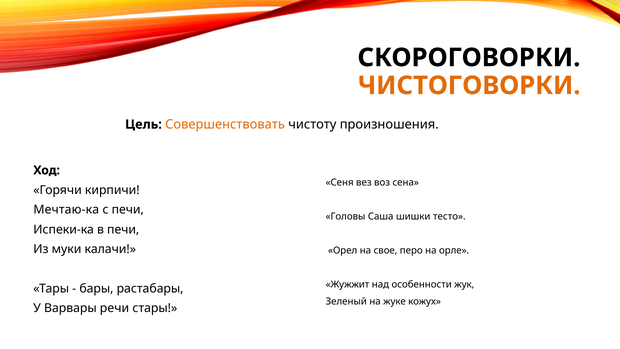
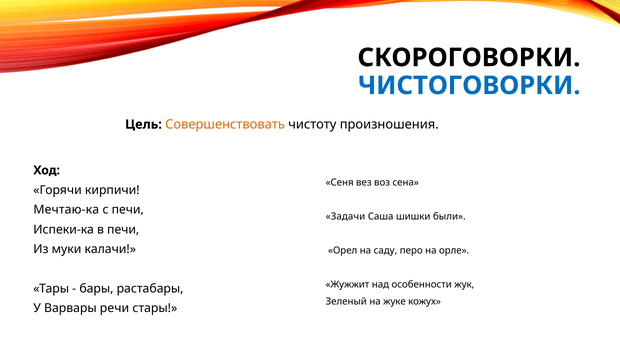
ЧИСТОГОВОРКИ colour: orange -> blue
Головы: Головы -> Задачи
тесто: тесто -> были
свое: свое -> саду
